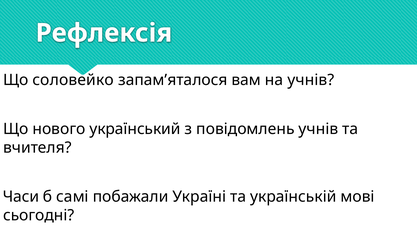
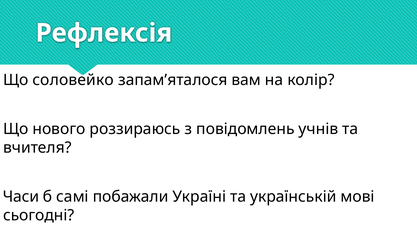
на учнів: учнів -> колір
український: український -> роззираюсь
